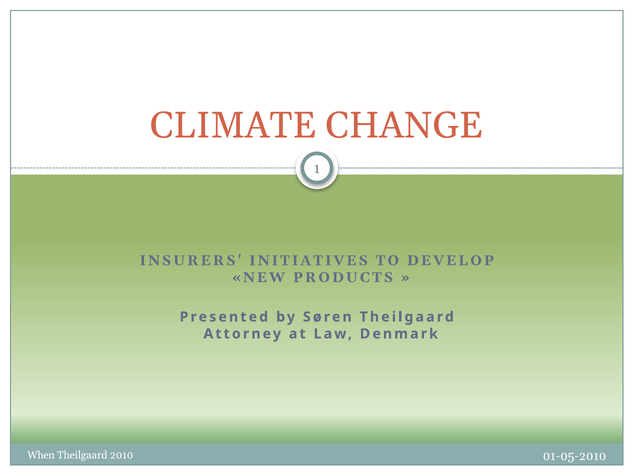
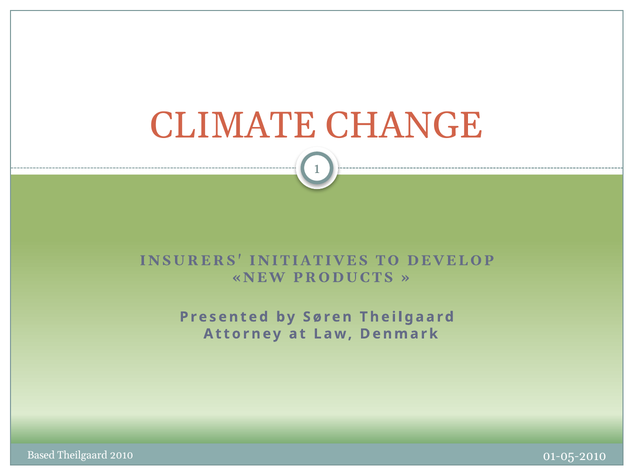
When: When -> Based
